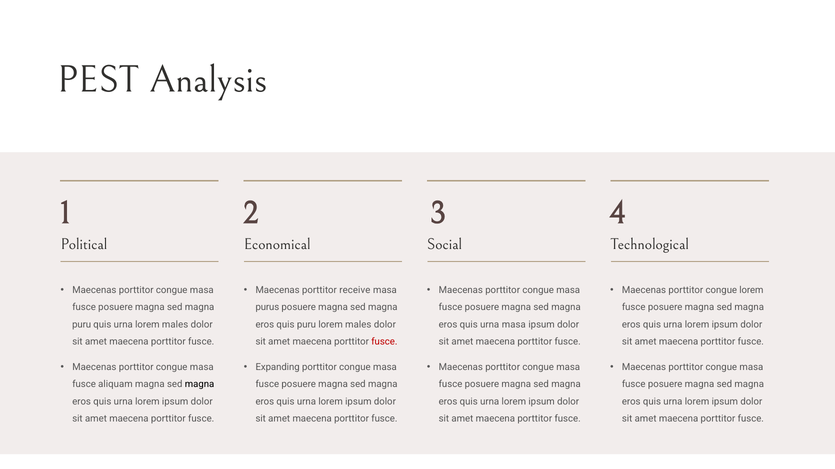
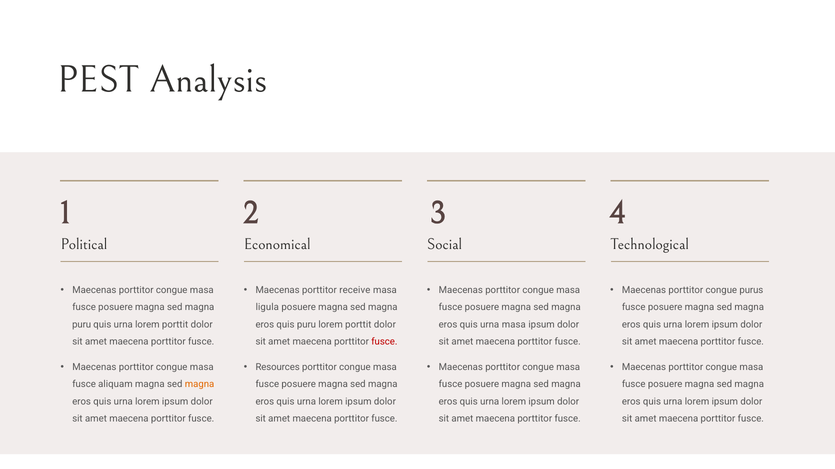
congue lorem: lorem -> purus
purus: purus -> ligula
urna lorem males: males -> porttit
males at (358, 325): males -> porttit
Expanding: Expanding -> Resources
magna at (200, 385) colour: black -> orange
